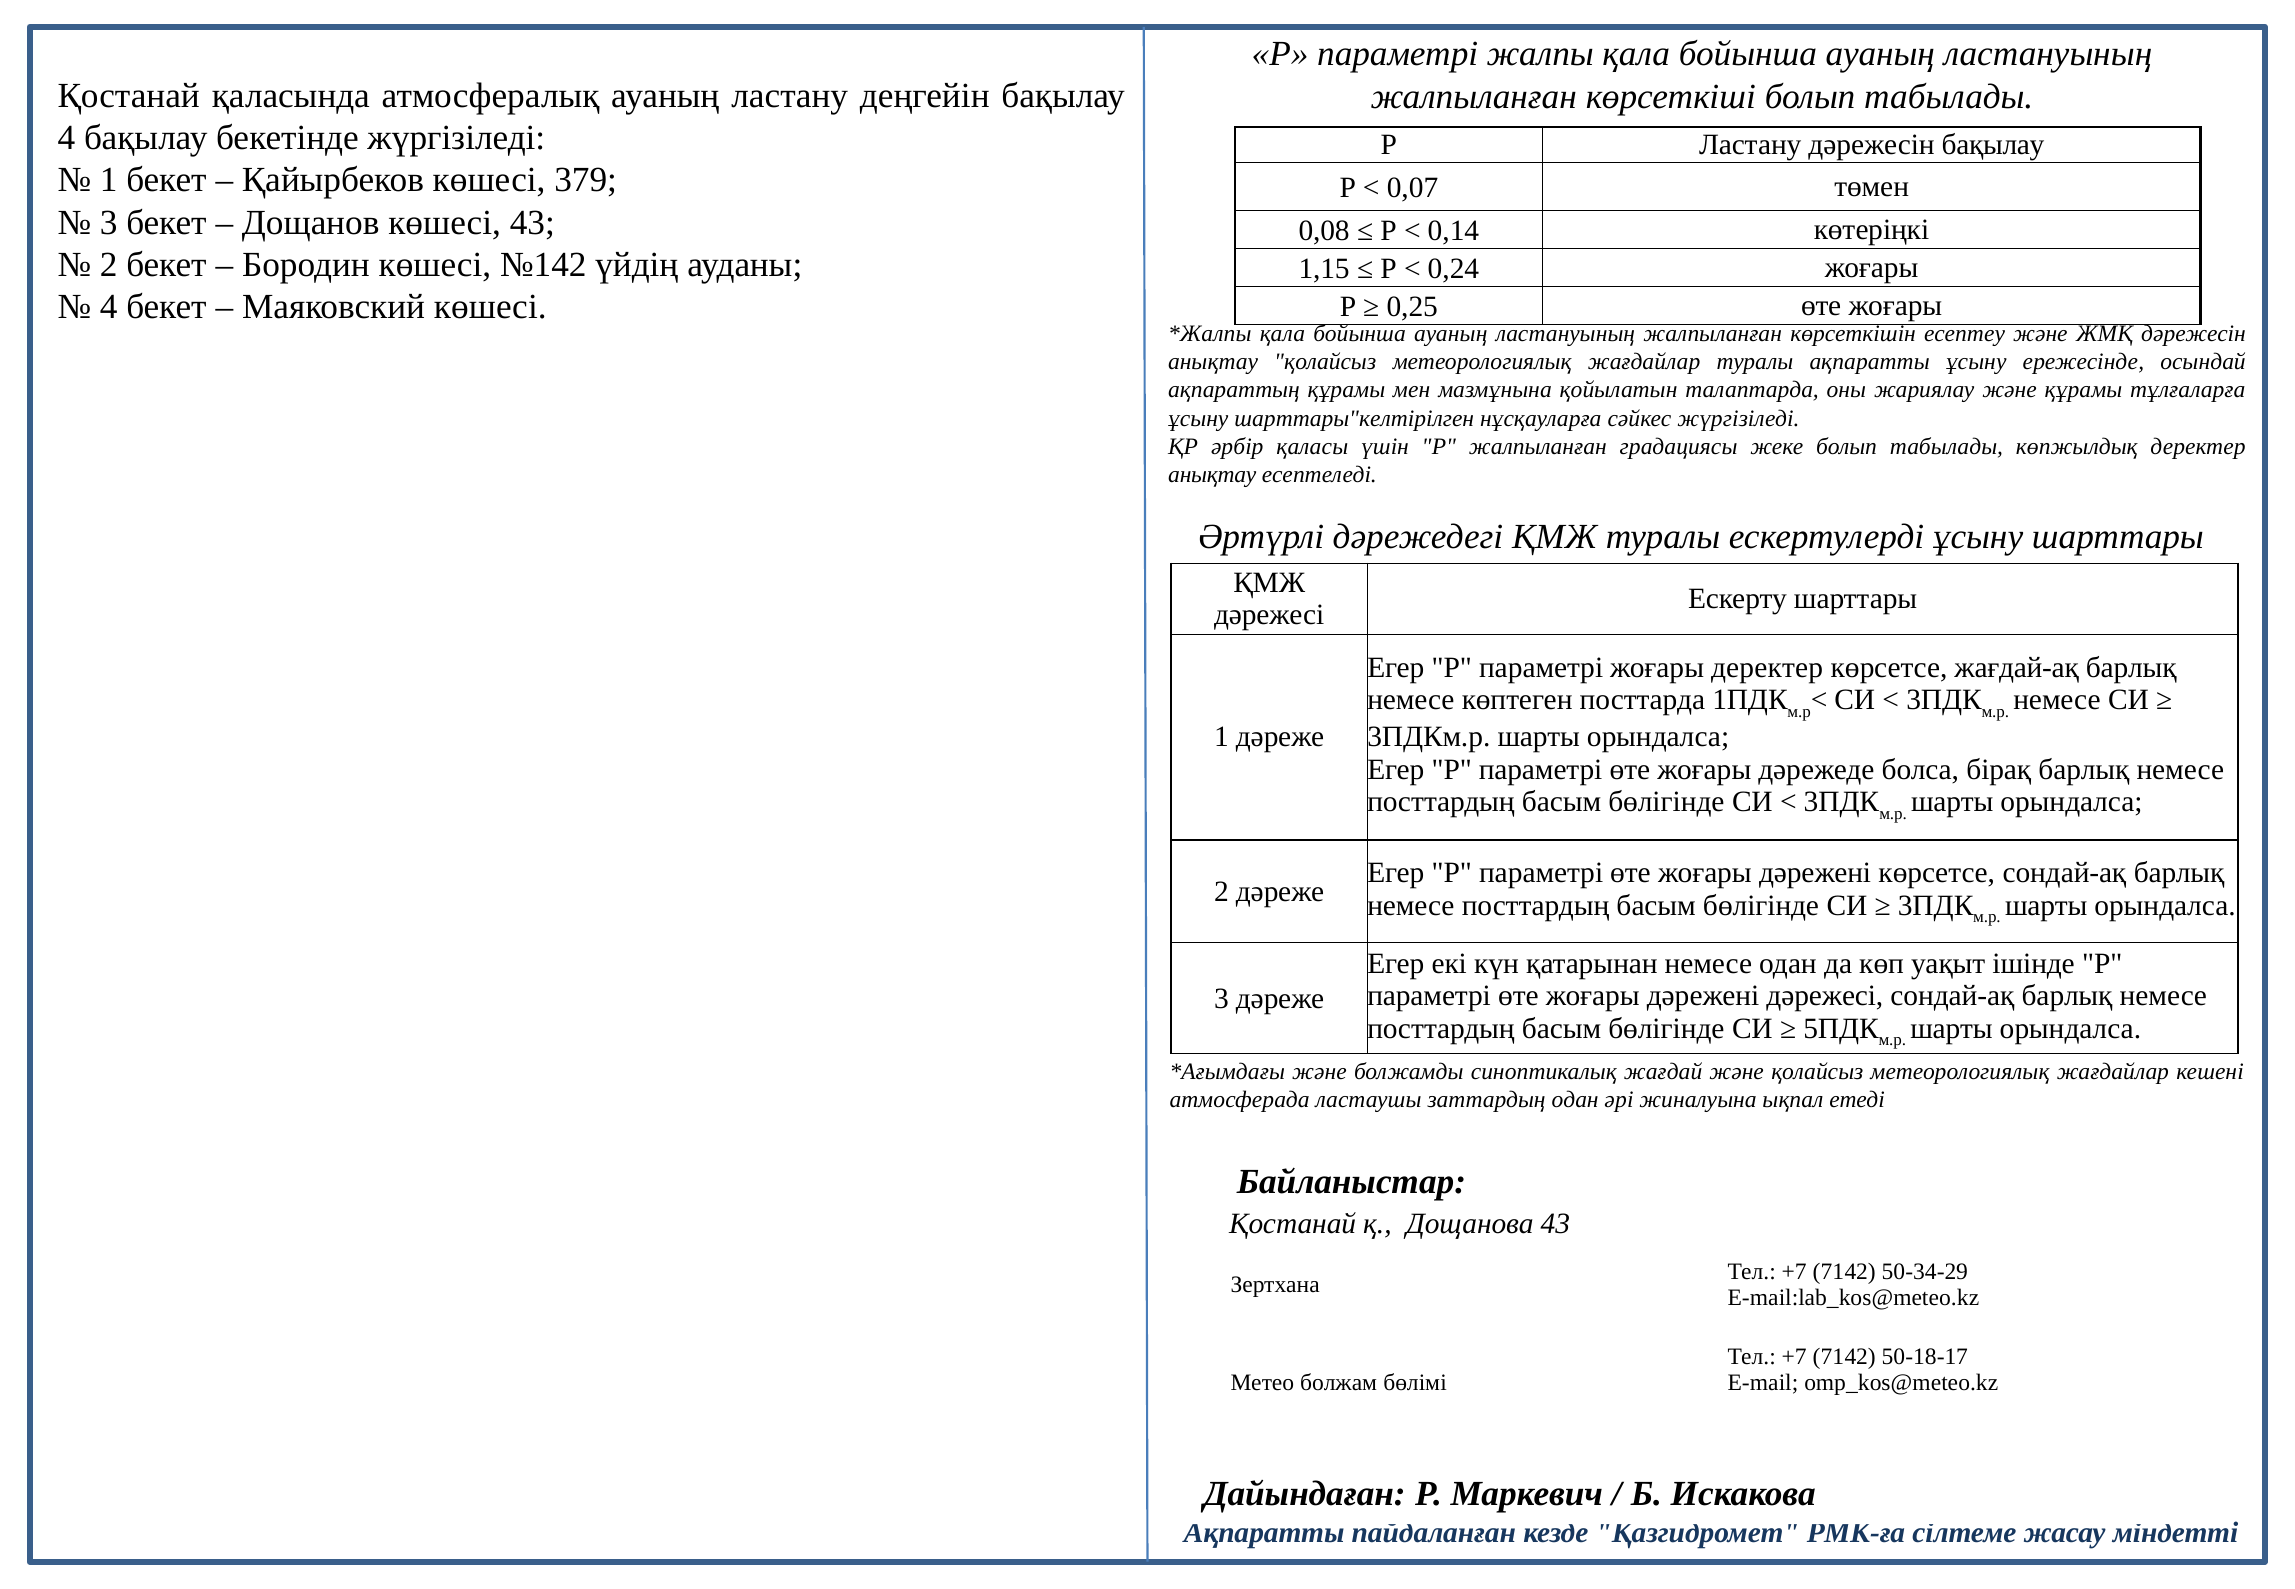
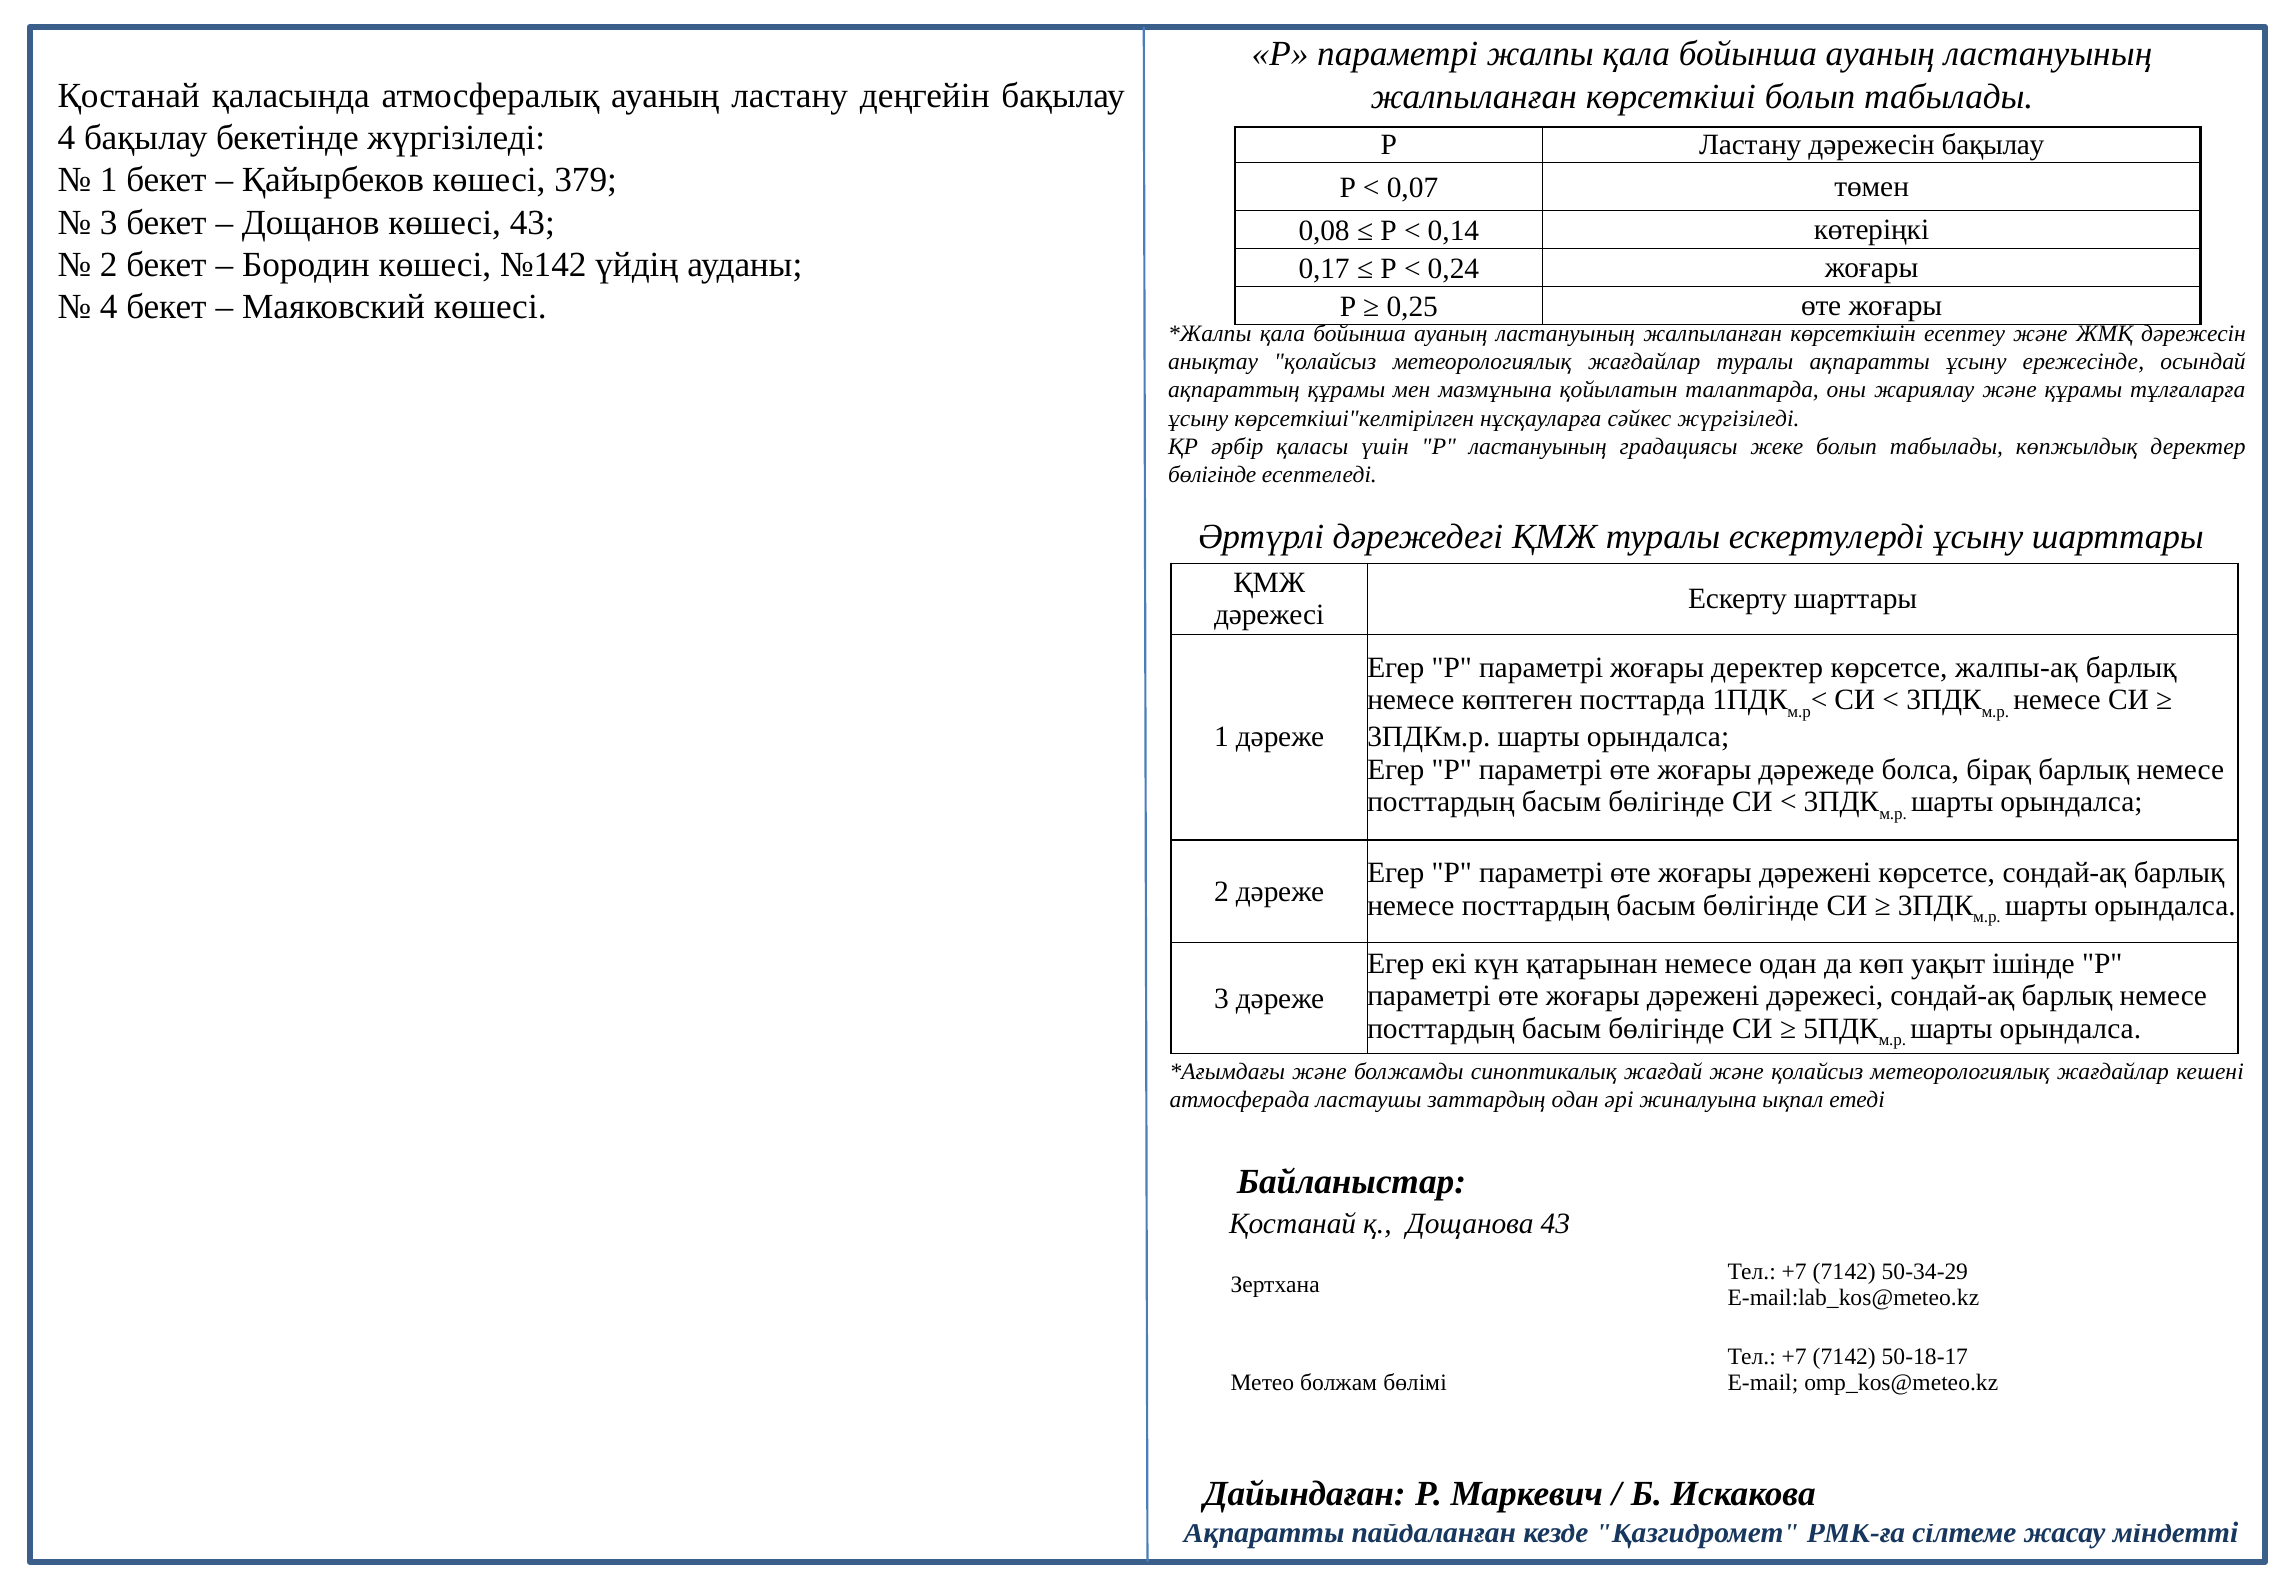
1,15: 1,15 -> 0,17
шарттары"келтірілген: шарттары"келтірілген -> көрсеткіші"келтірілген
Р жалпыланған: жалпыланған -> ластануының
анықтау at (1212, 475): анықтау -> бөлігінде
жағдай-ақ: жағдай-ақ -> жалпы-ақ
